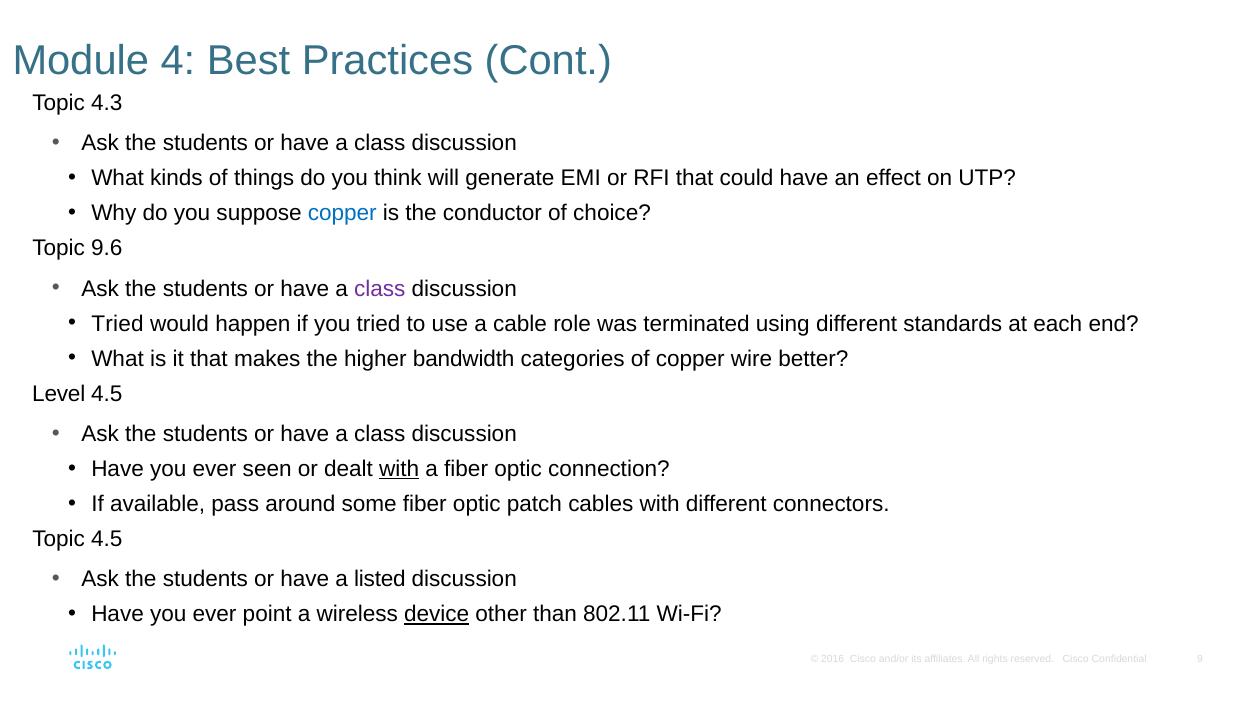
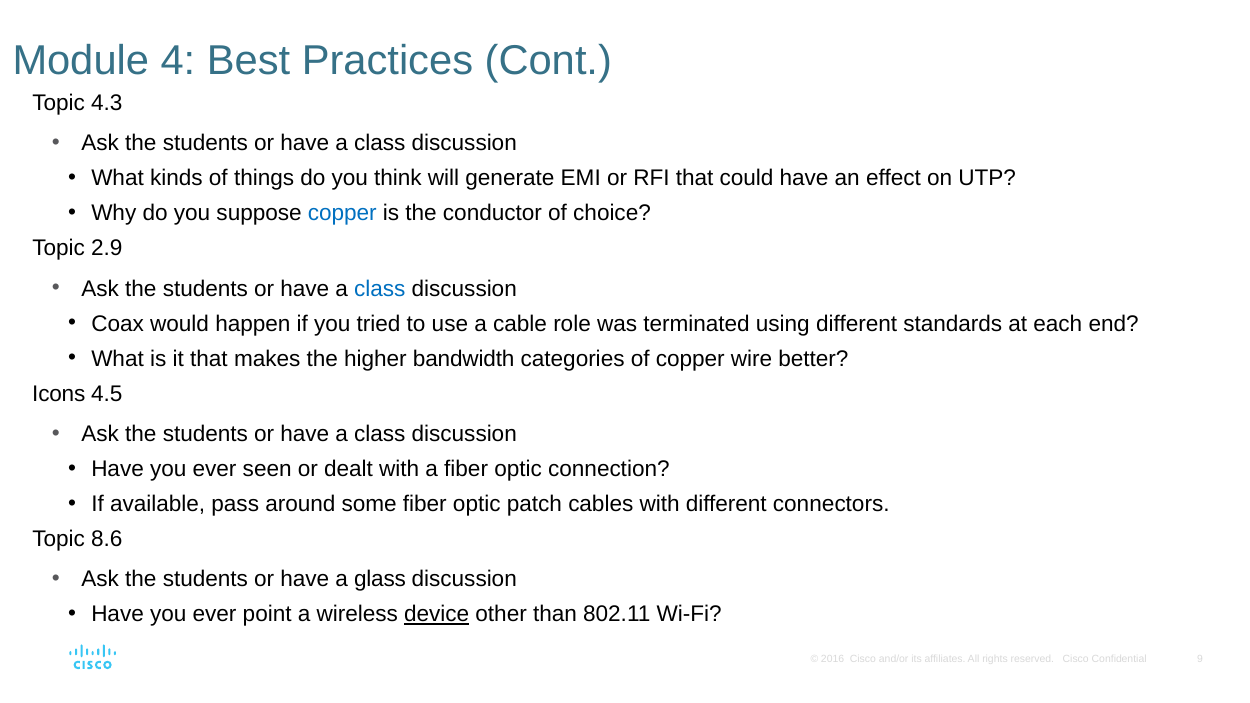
9.6: 9.6 -> 2.9
class at (380, 289) colour: purple -> blue
Tried at (118, 324): Tried -> Coax
Level: Level -> Icons
with at (399, 469) underline: present -> none
Topic 4.5: 4.5 -> 8.6
listed: listed -> glass
